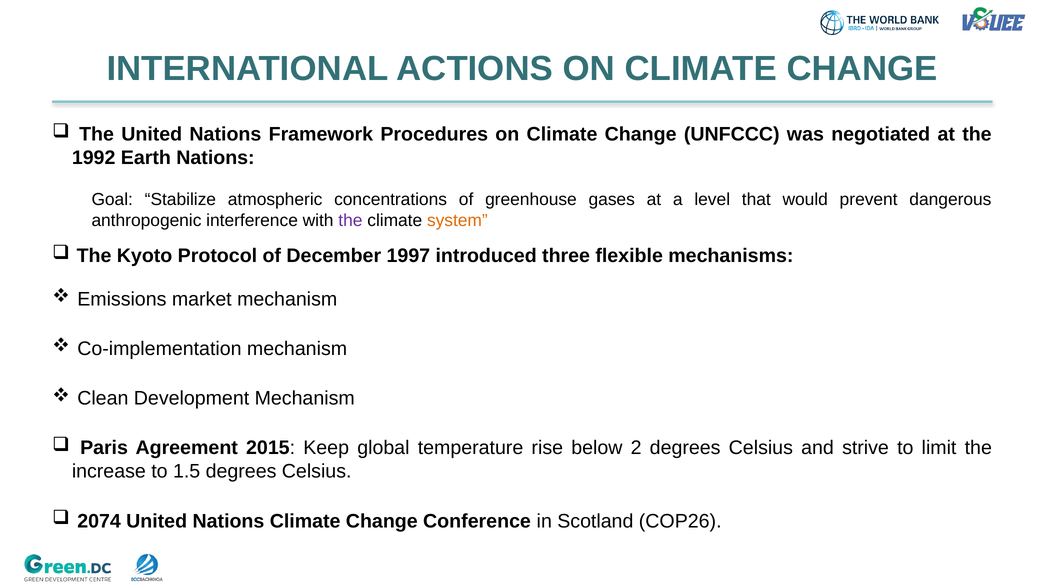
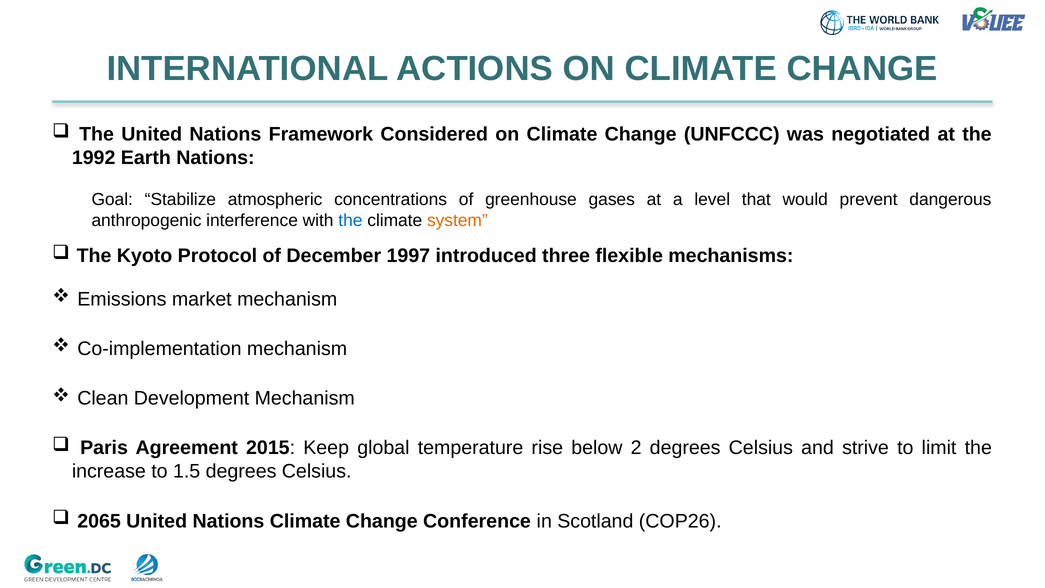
Procedures: Procedures -> Considered
the at (350, 220) colour: purple -> blue
2074: 2074 -> 2065
